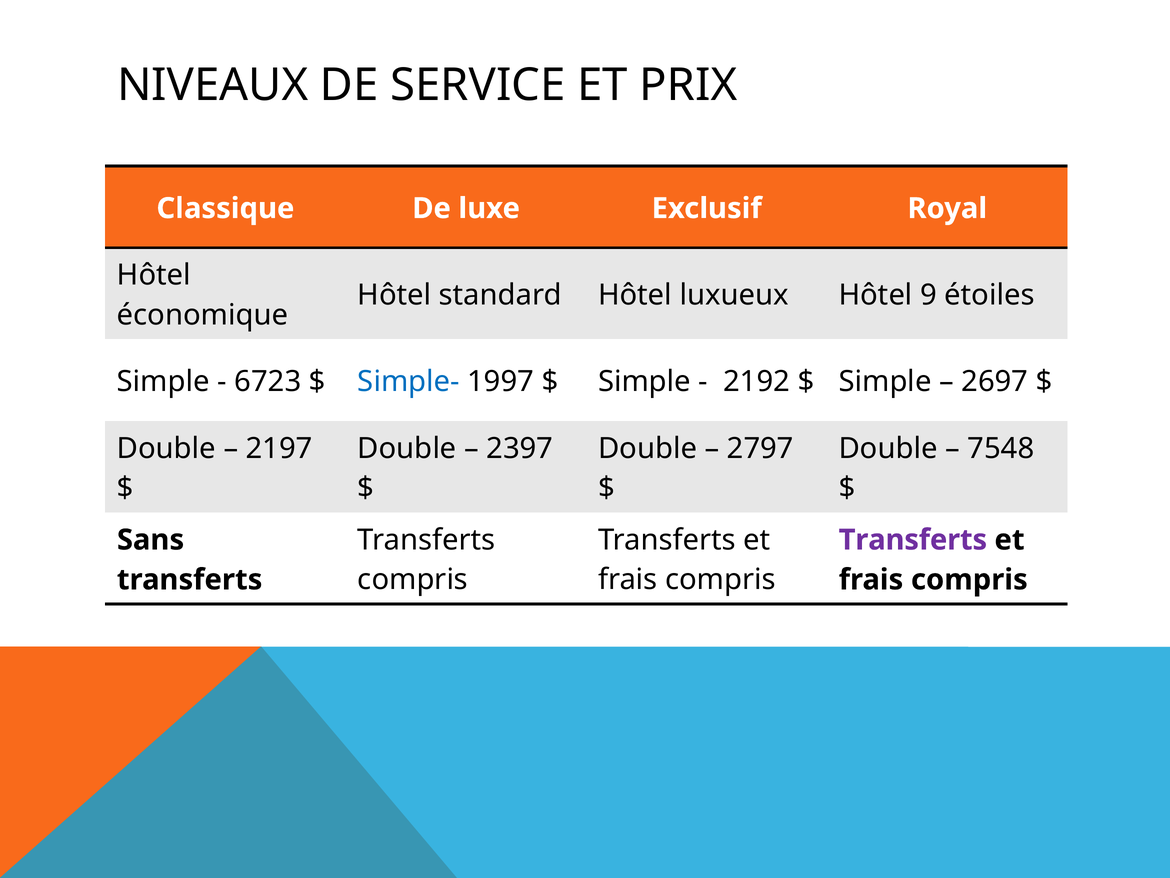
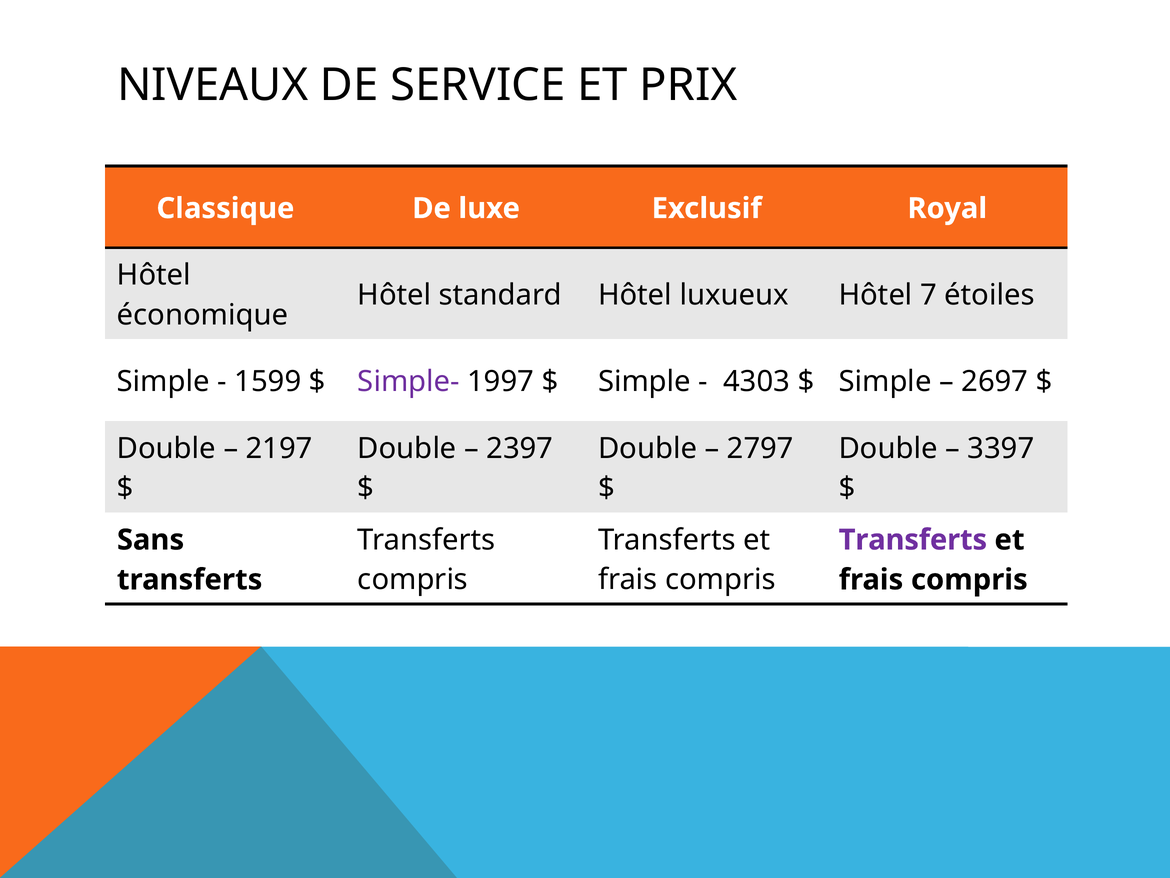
9: 9 -> 7
6723: 6723 -> 1599
Simple- colour: blue -> purple
2192: 2192 -> 4303
7548: 7548 -> 3397
